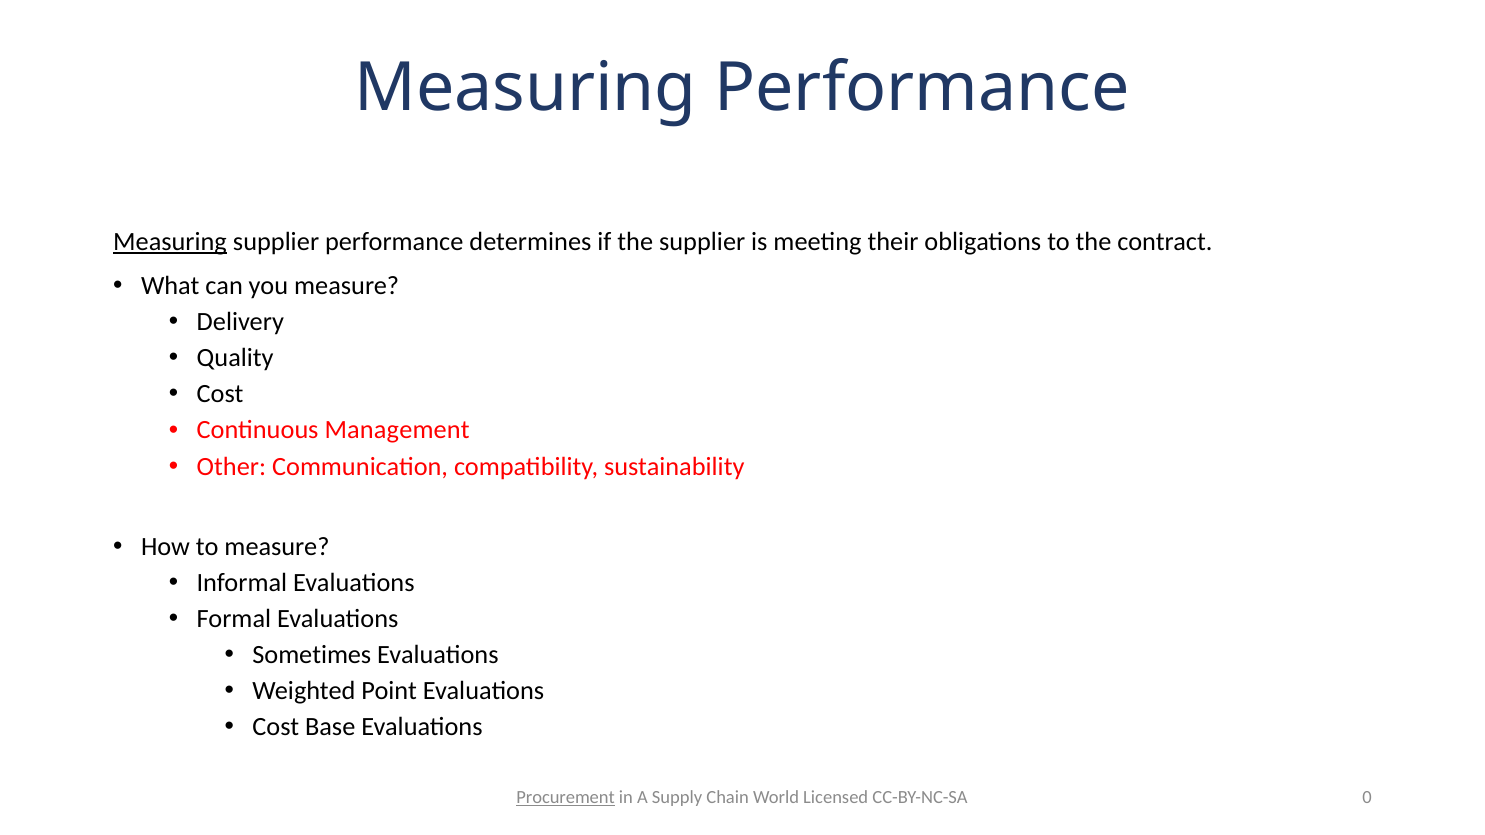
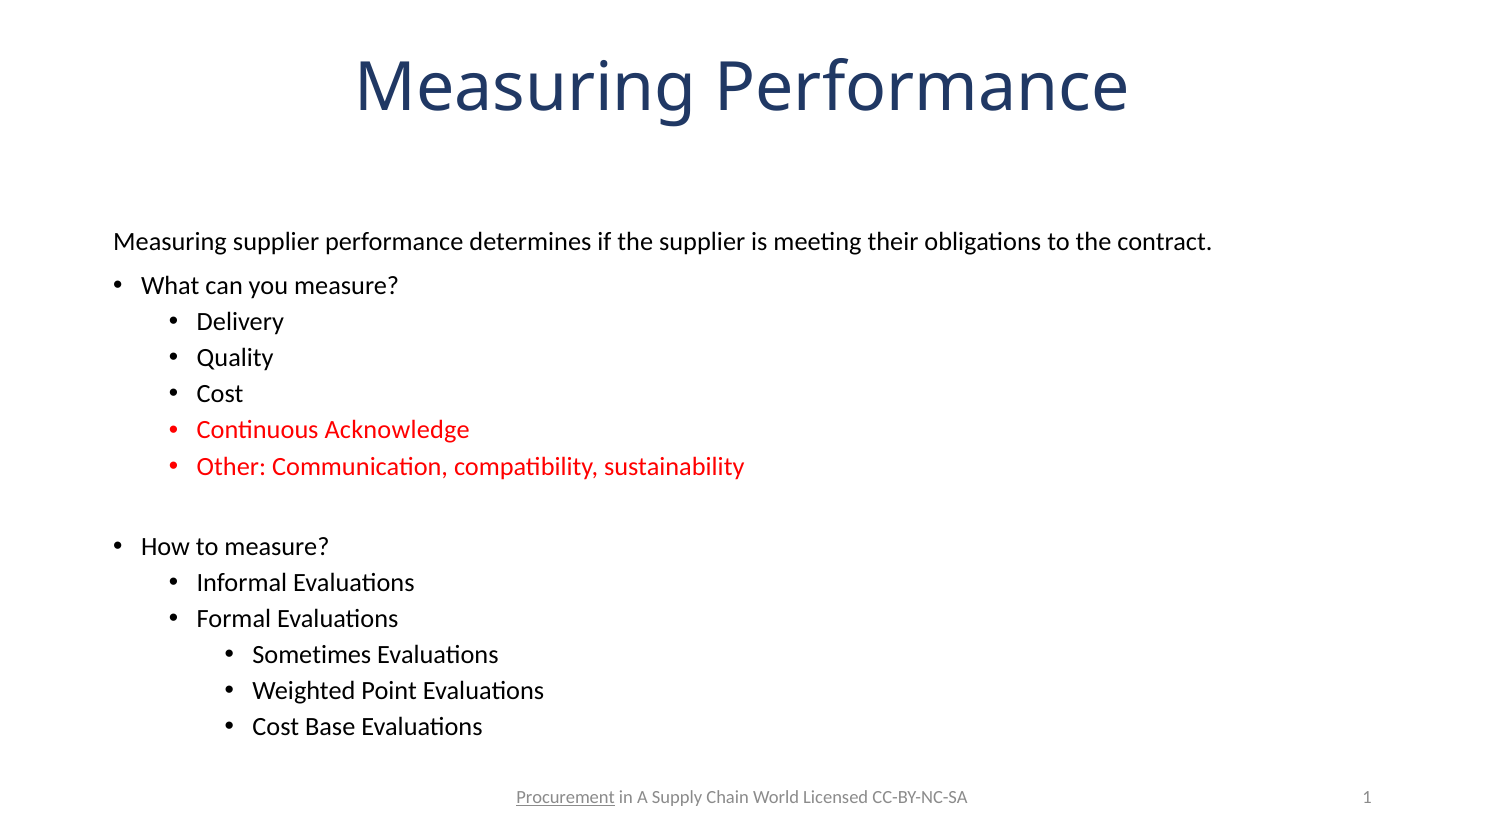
Measuring at (170, 242) underline: present -> none
Management: Management -> Acknowledge
0: 0 -> 1
